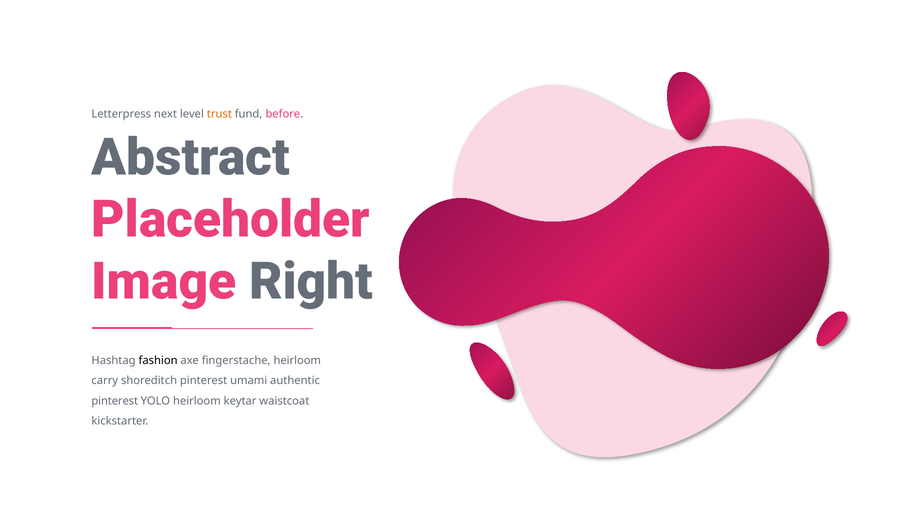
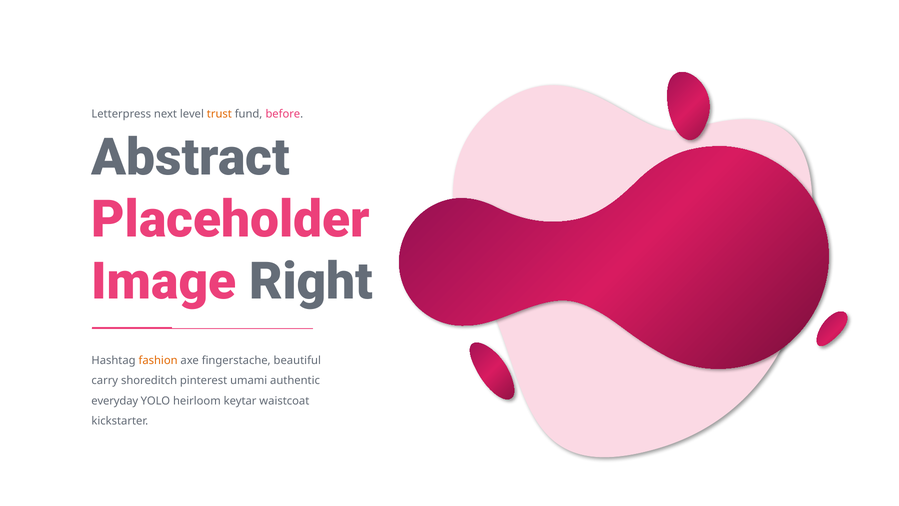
fashion colour: black -> orange
fingerstache heirloom: heirloom -> beautiful
pinterest at (115, 401): pinterest -> everyday
